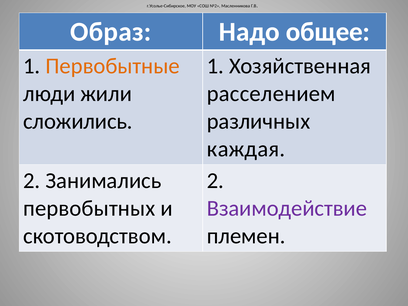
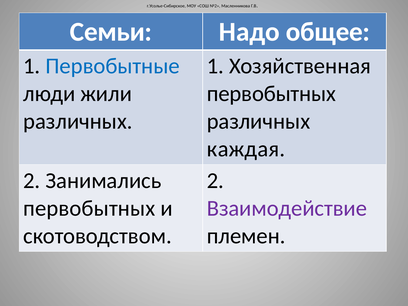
Образ: Образ -> Семьи
Первобытные colour: orange -> blue
расселением at (271, 94): расселением -> первобытных
сложились at (78, 121): сложились -> различных
